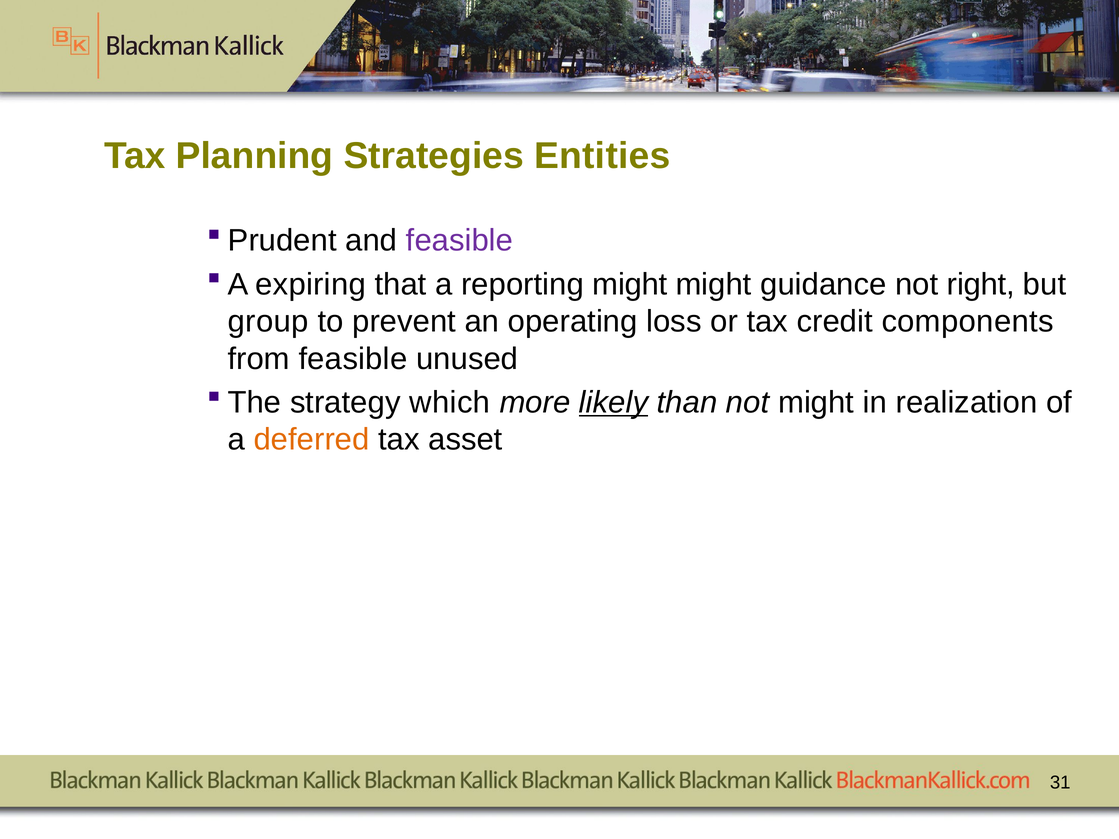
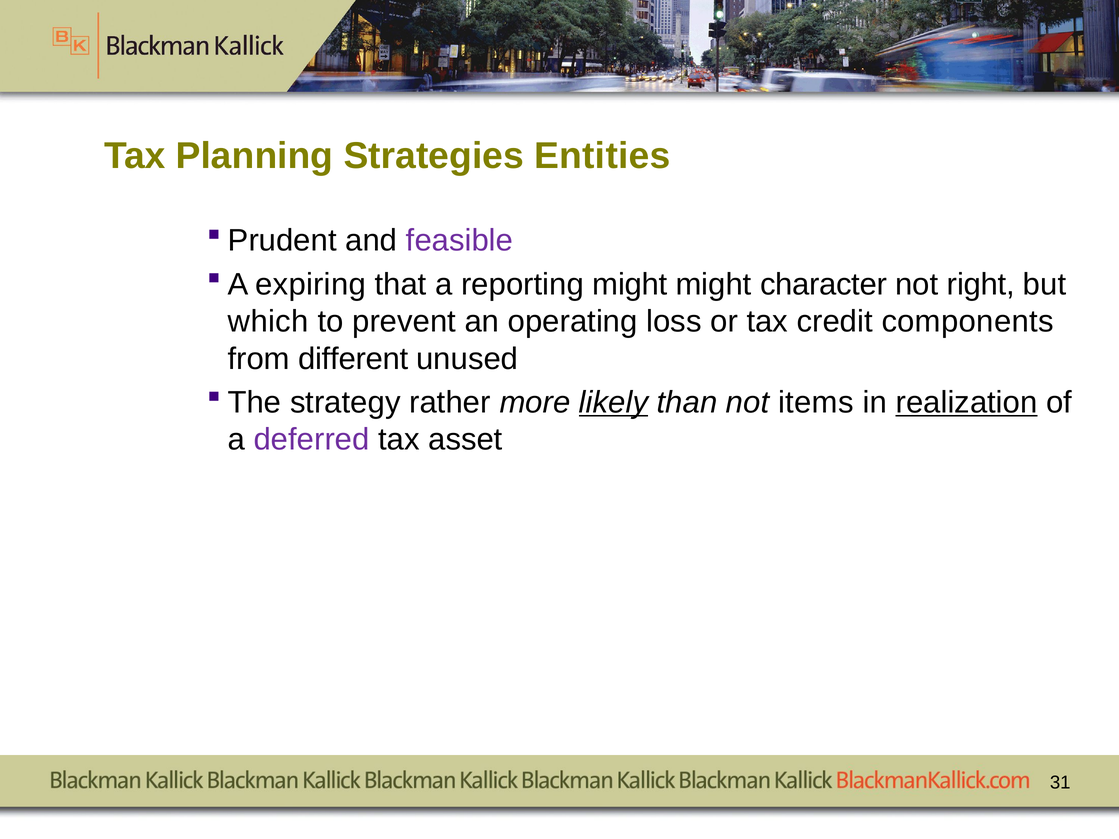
guidance: guidance -> character
group: group -> which
from feasible: feasible -> different
which: which -> rather
not might: might -> items
realization underline: none -> present
deferred colour: orange -> purple
